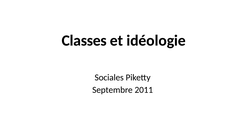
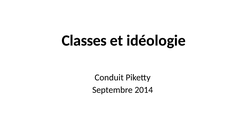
Sociales: Sociales -> Conduit
2011: 2011 -> 2014
